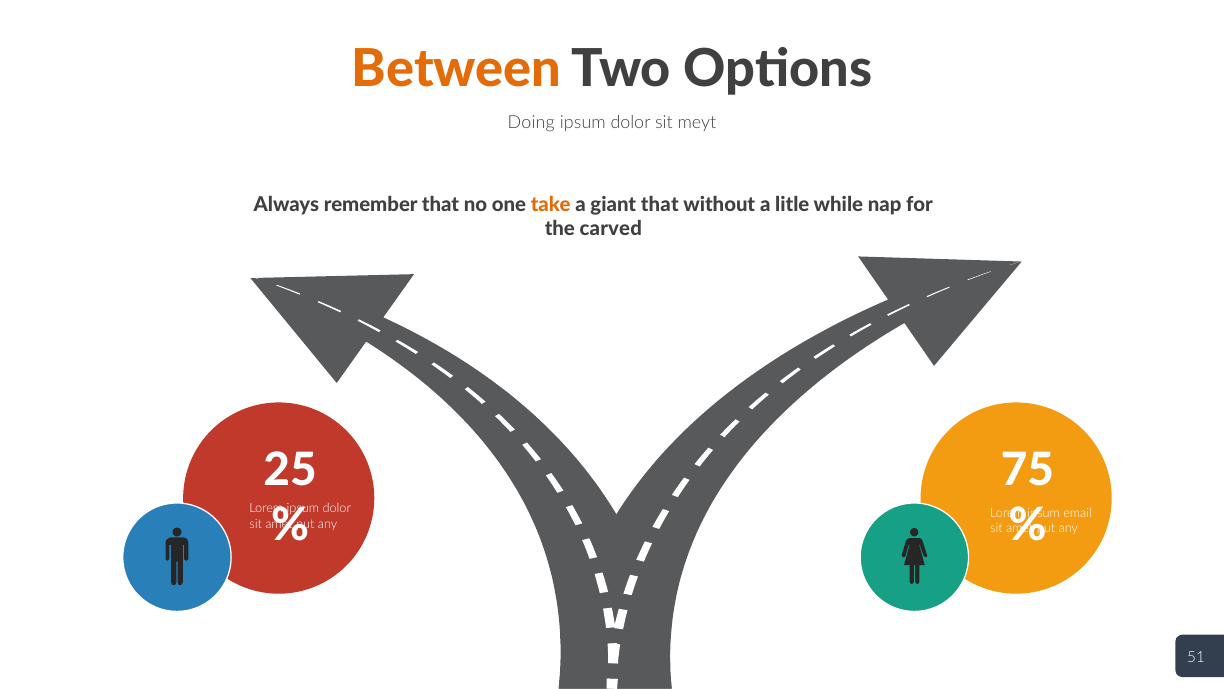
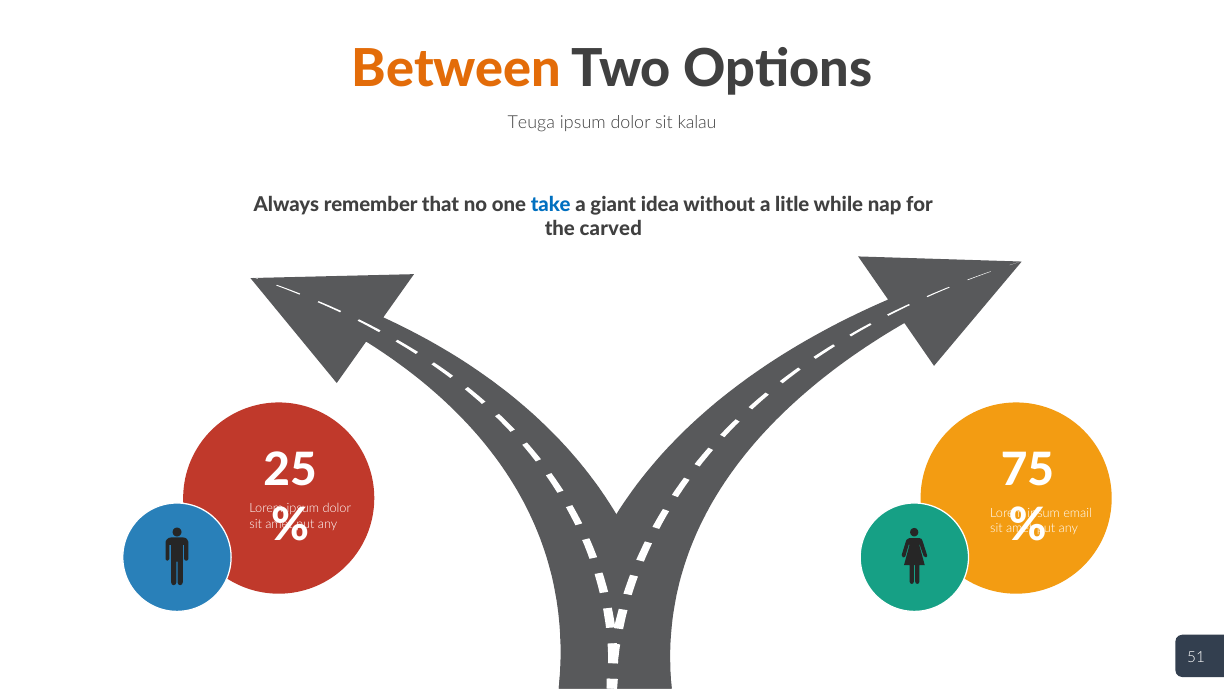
Doing: Doing -> Teuga
meyt: meyt -> kalau
take colour: orange -> blue
giant that: that -> idea
